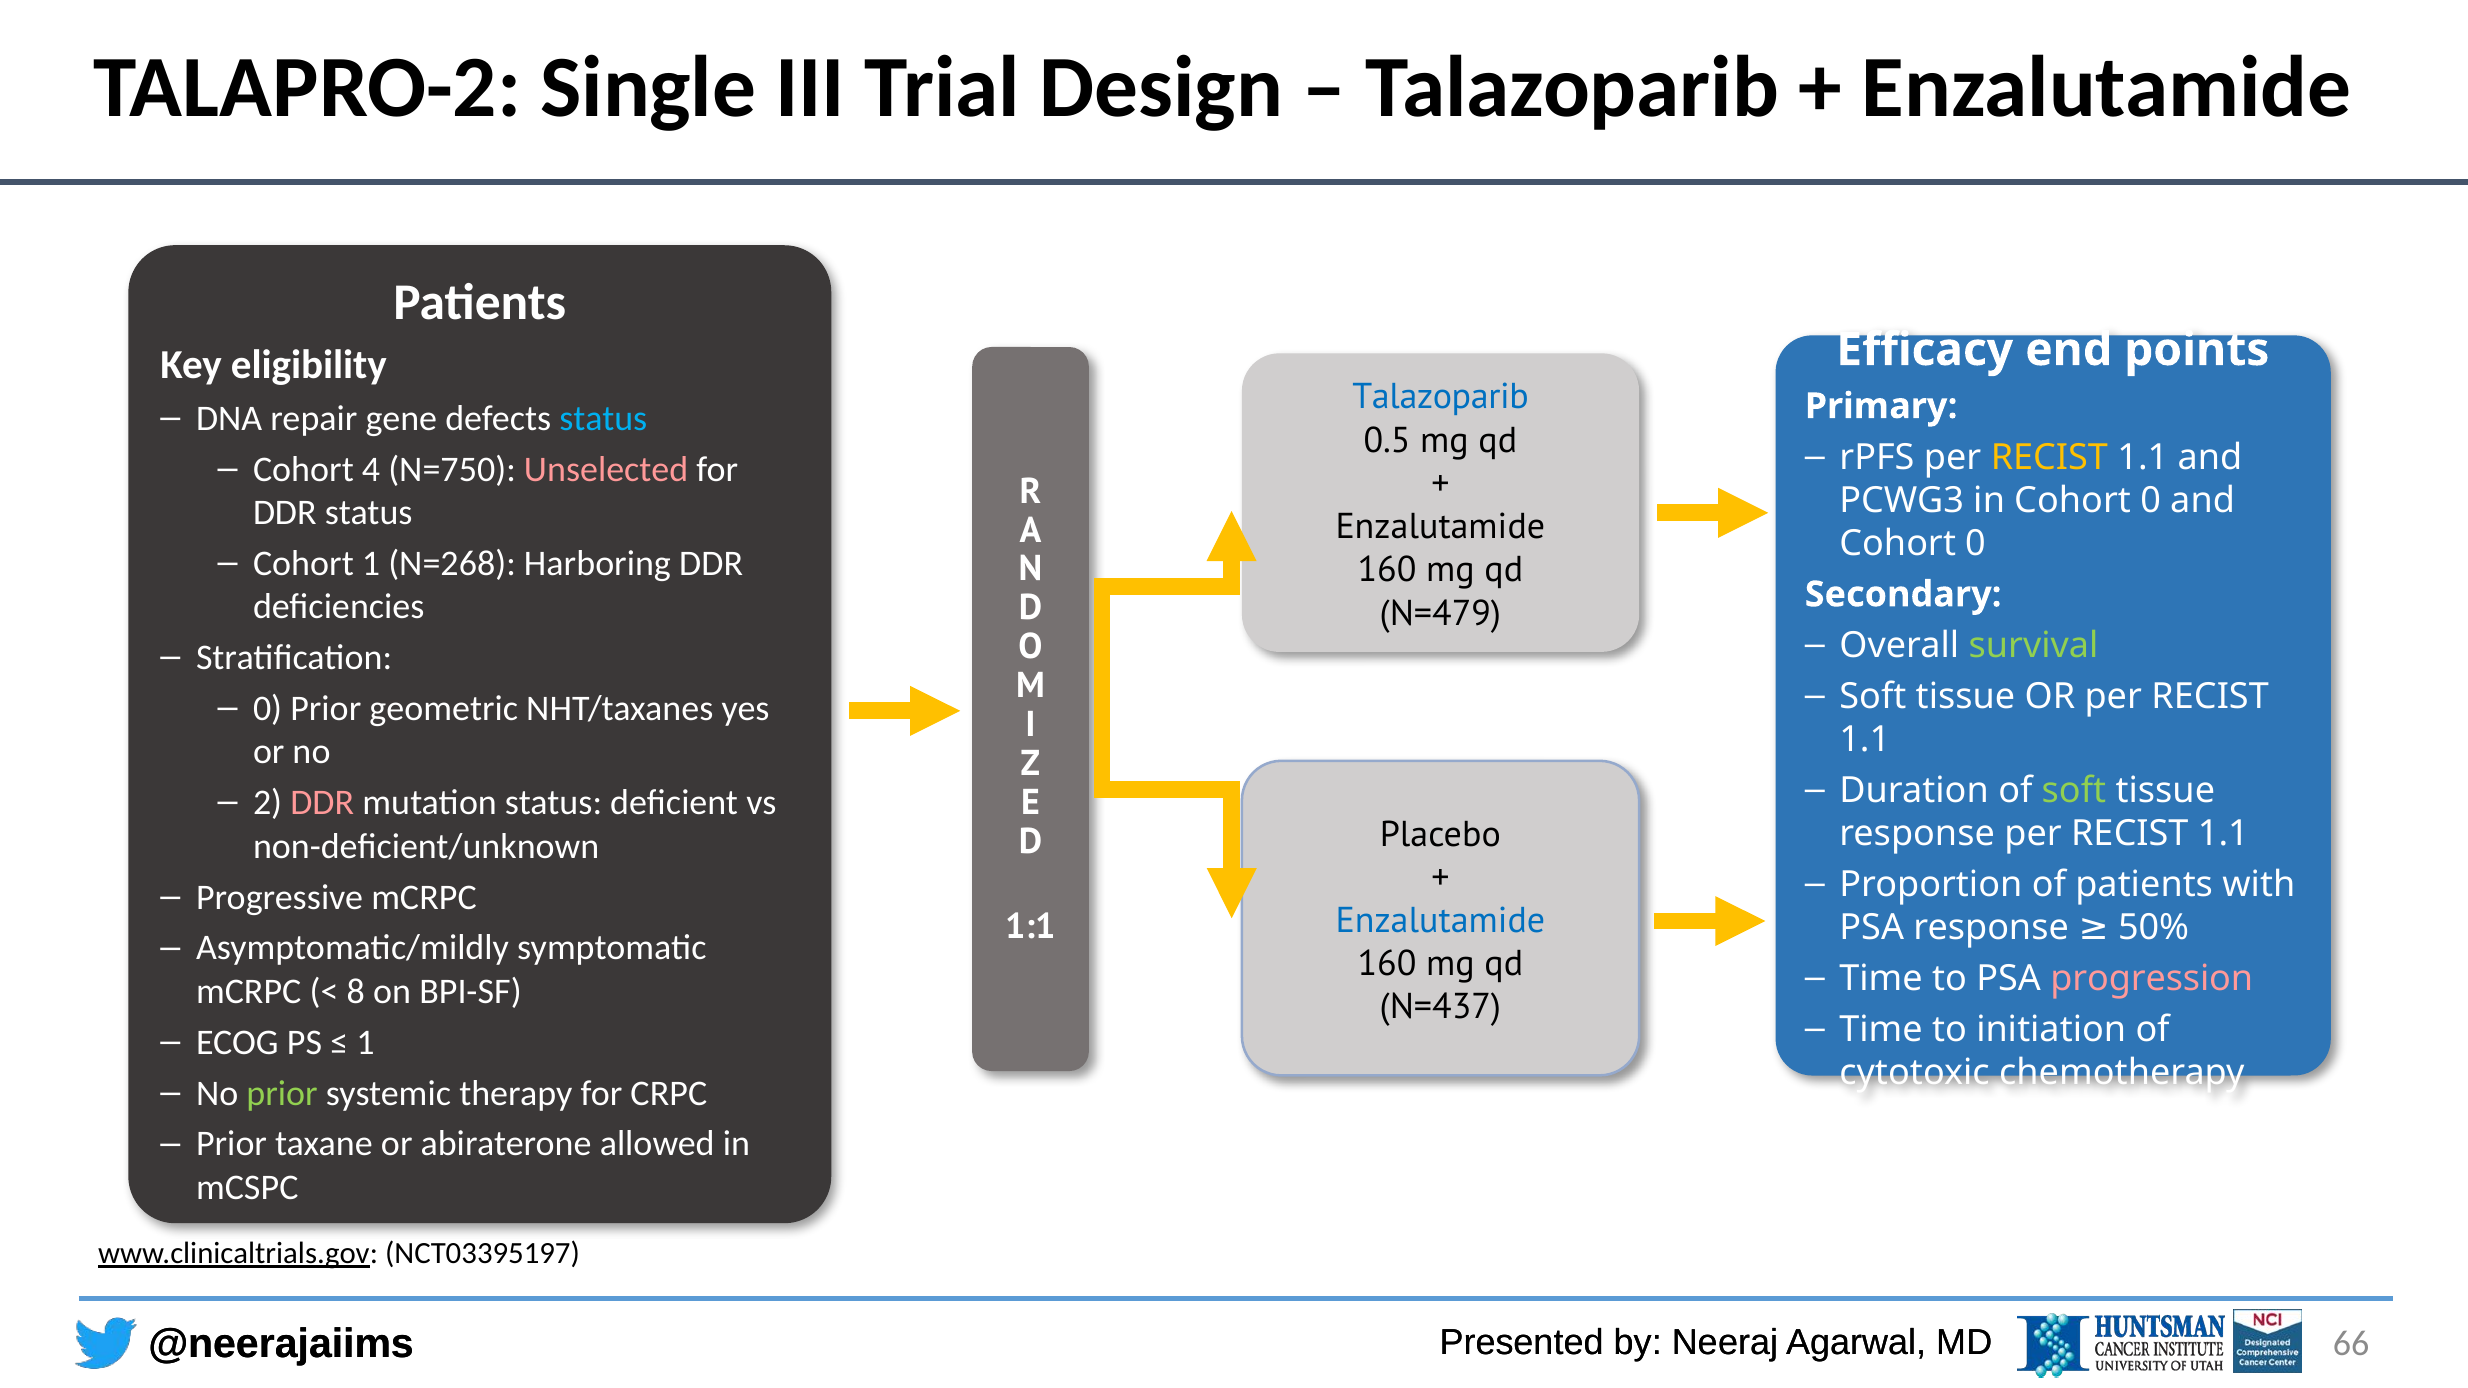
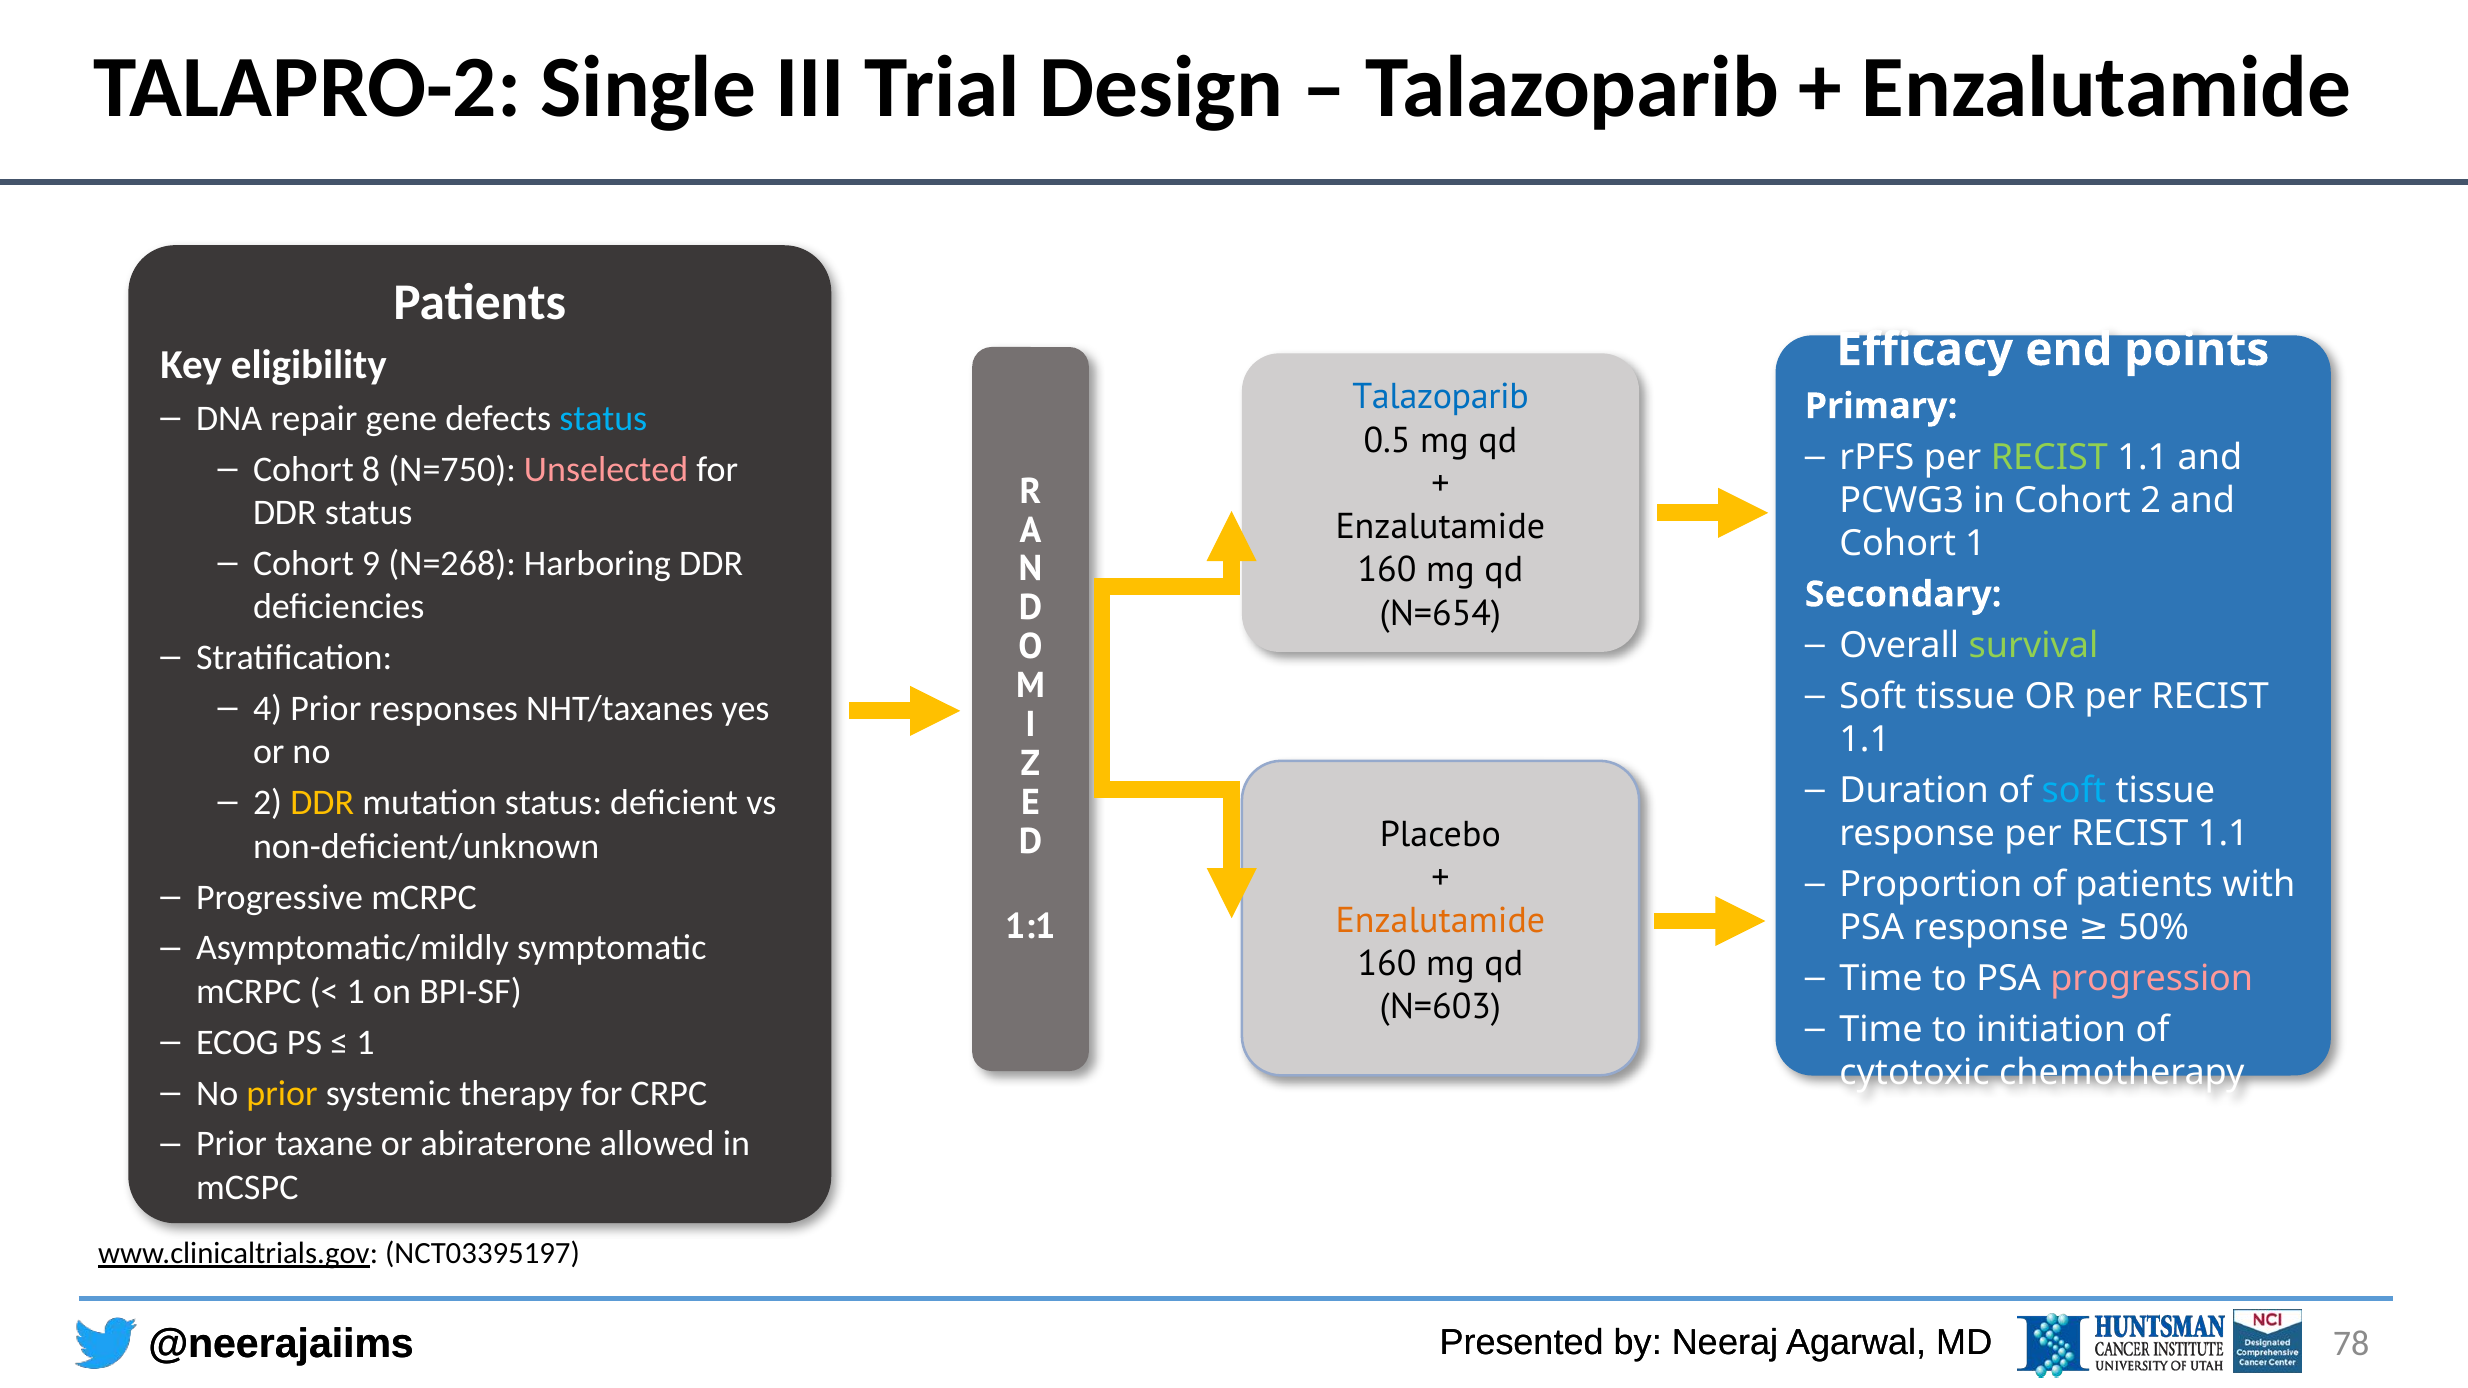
RECIST at (2049, 457) colour: yellow -> light green
4: 4 -> 8
in Cohort 0: 0 -> 2
0 at (1976, 544): 0 -> 1
Cohort 1: 1 -> 9
N=479: N=479 -> N=654
0 at (268, 709): 0 -> 4
geometric: geometric -> responses
soft at (2074, 791) colour: light green -> light blue
DDR at (322, 803) colour: pink -> yellow
Enzalutamide at (1440, 921) colour: blue -> orange
8 at (356, 991): 8 -> 1
N=437: N=437 -> N=603
prior at (282, 1093) colour: light green -> yellow
66: 66 -> 78
